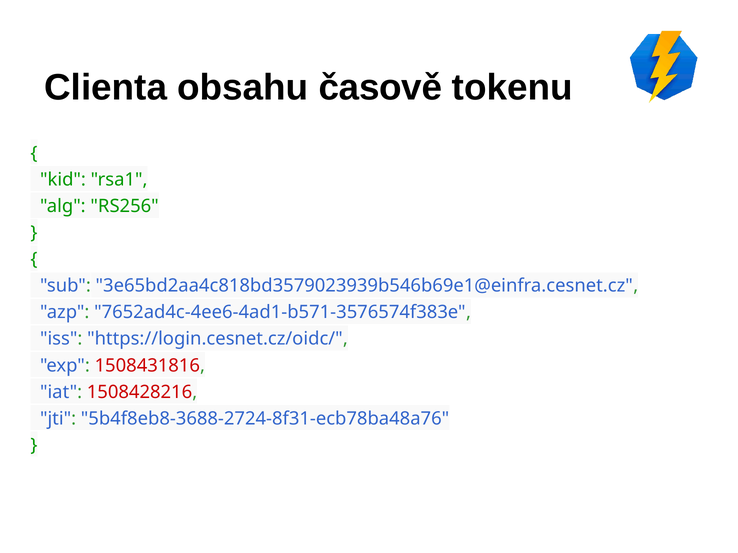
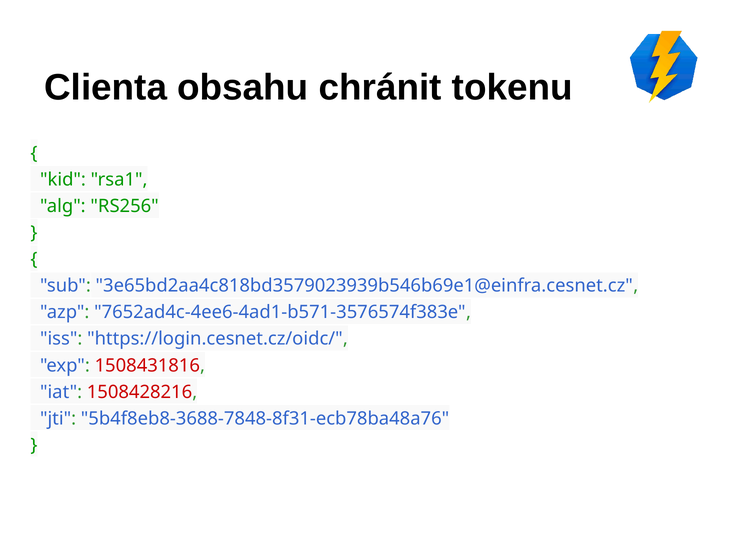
časově: časově -> chránit
5b4f8eb8-3688-2724-8f31-ecb78ba48a76: 5b4f8eb8-3688-2724-8f31-ecb78ba48a76 -> 5b4f8eb8-3688-7848-8f31-ecb78ba48a76
